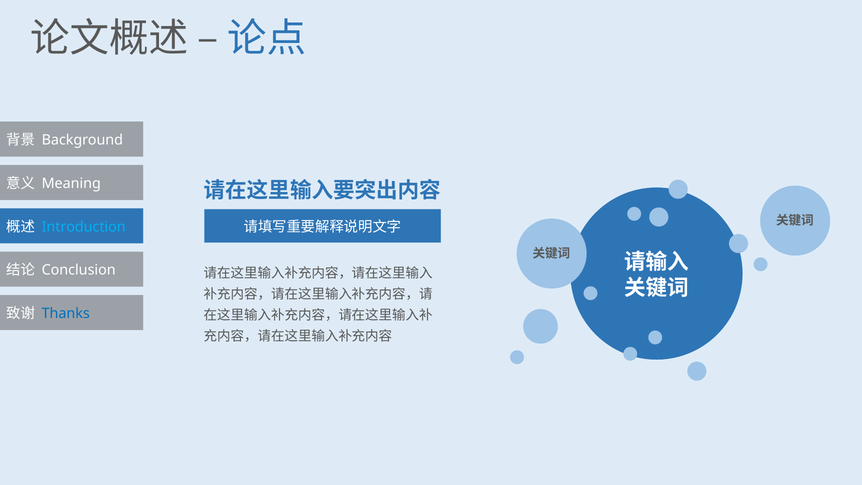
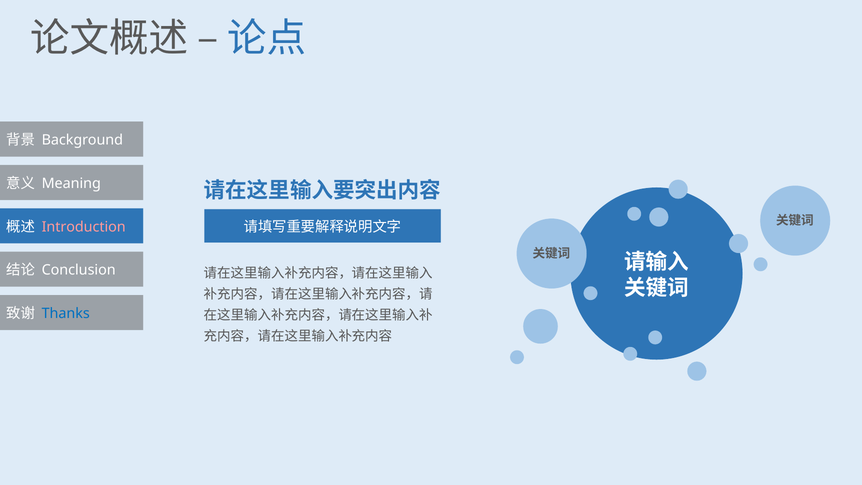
Introduction colour: light blue -> pink
